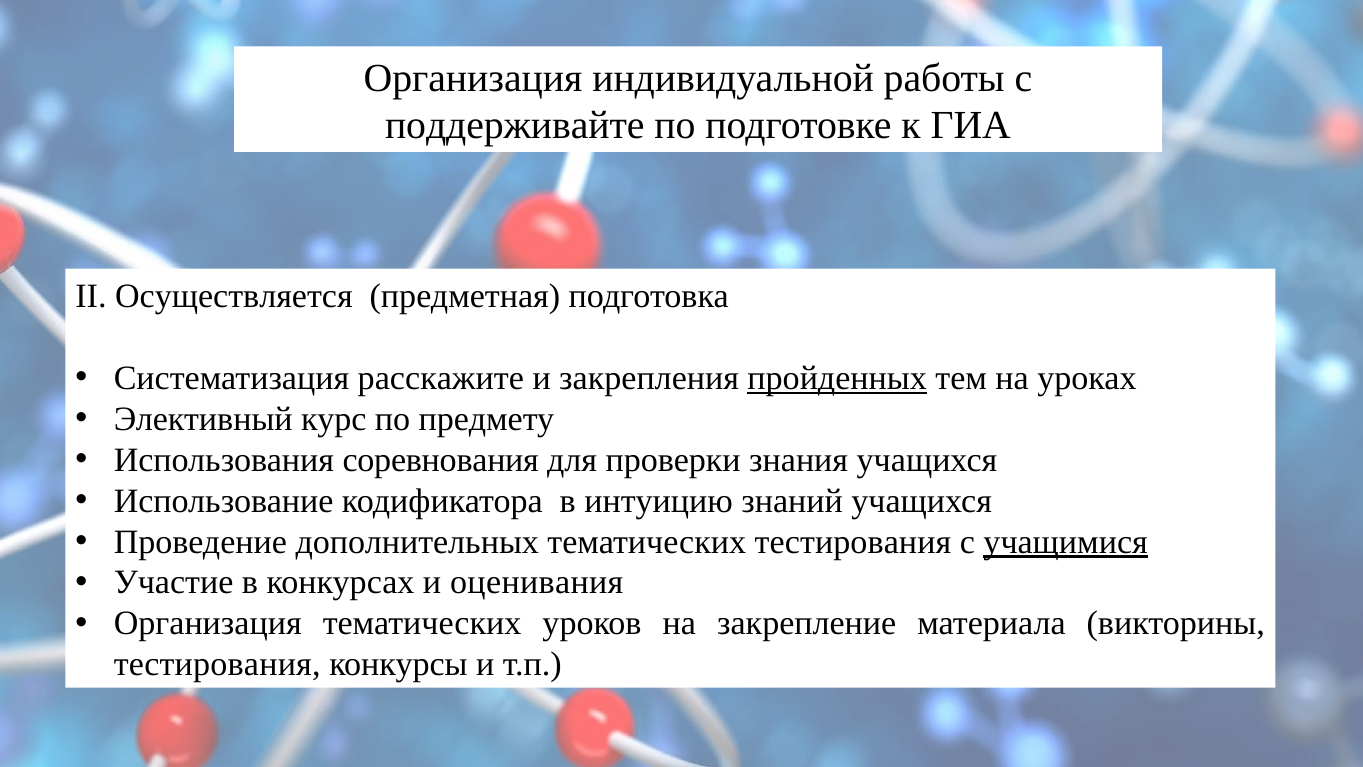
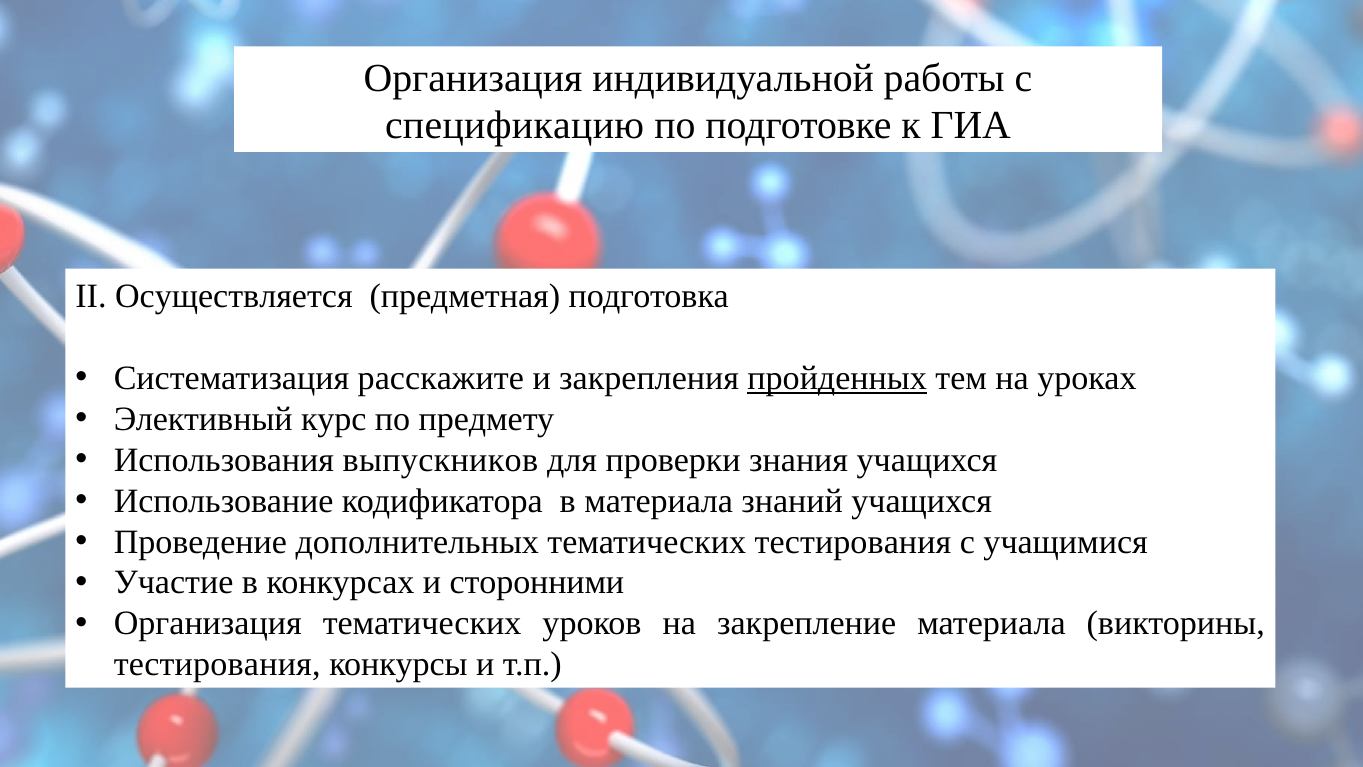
поддерживайте: поддерживайте -> спецификацию
соревнования: соревнования -> выпускников
в интуицию: интуицию -> материала
учащимися underline: present -> none
оценивания: оценивания -> сторонними
